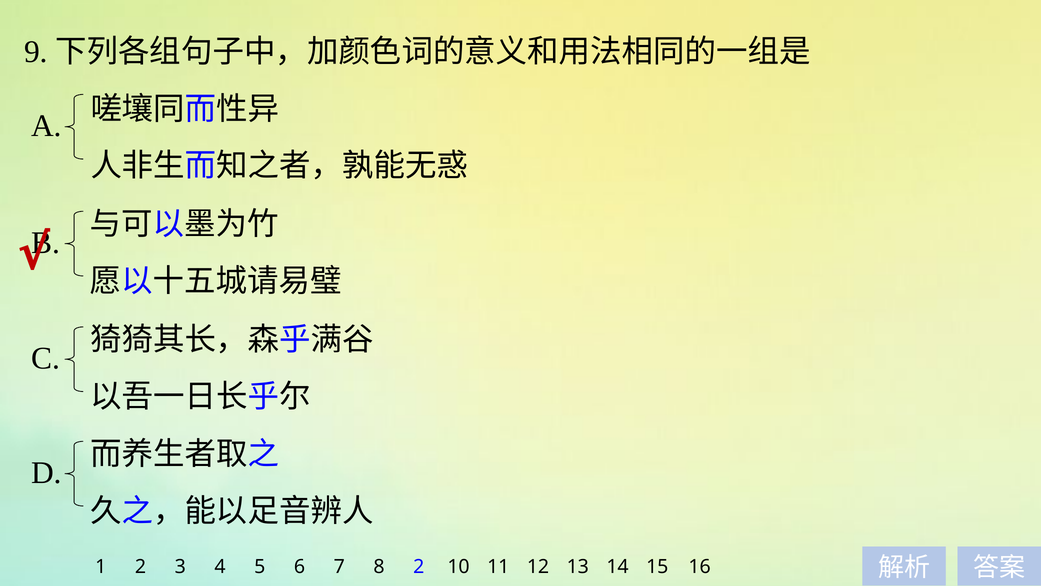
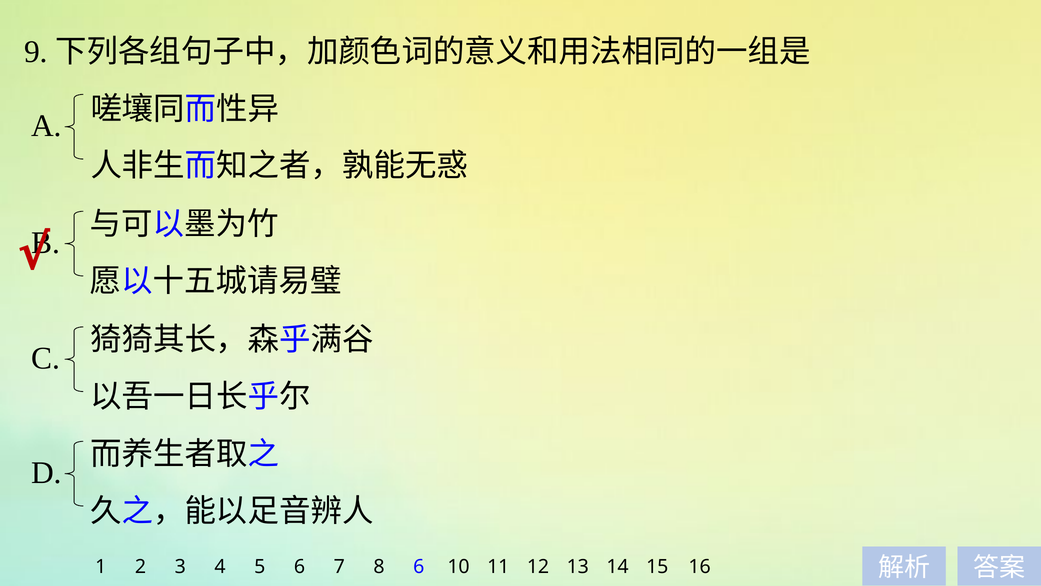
8 2: 2 -> 6
